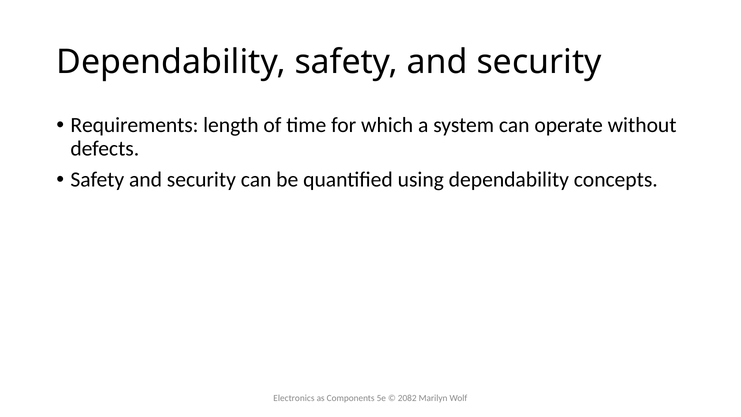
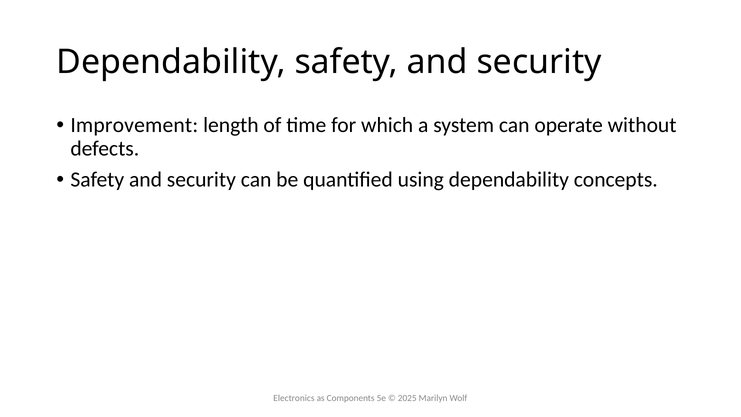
Requirements: Requirements -> Improvement
2082: 2082 -> 2025
